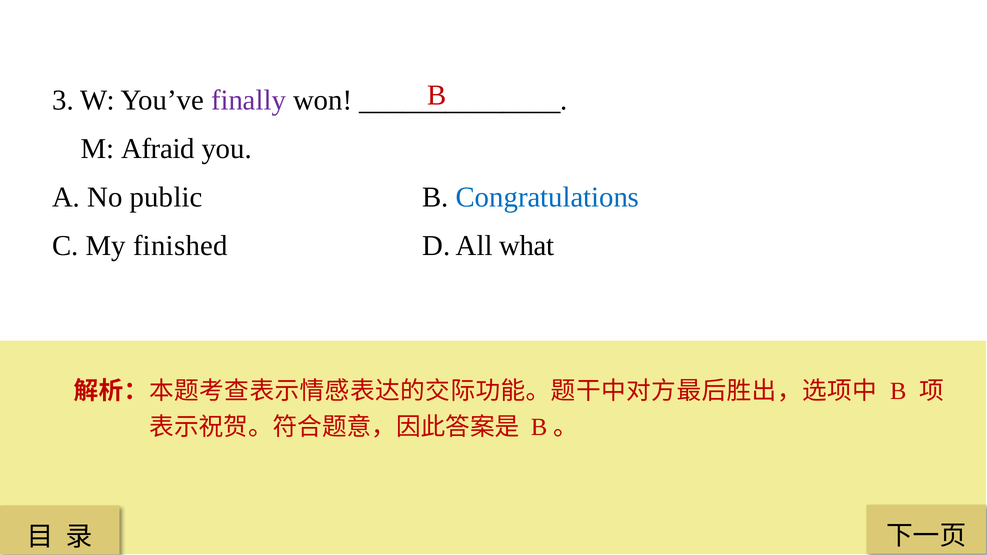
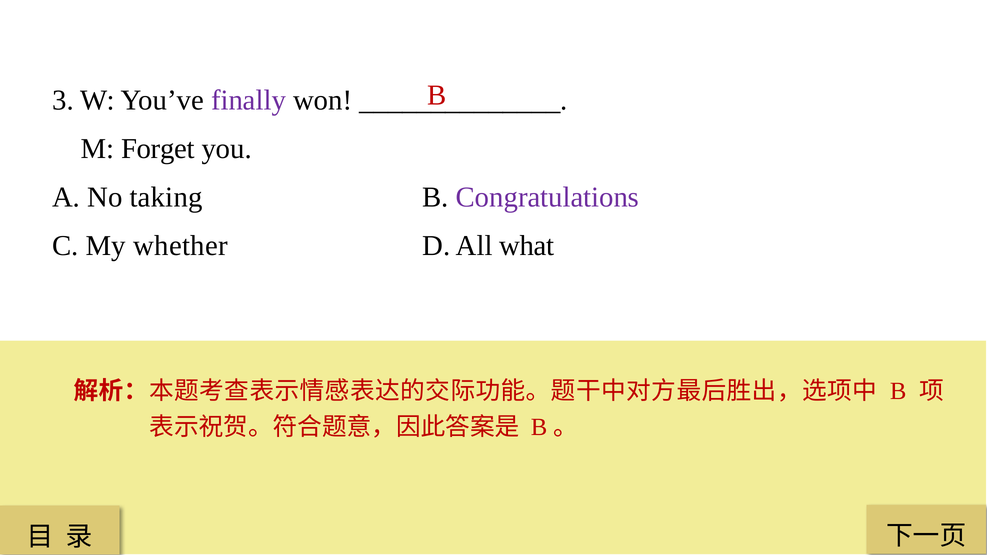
Afraid: Afraid -> Forget
public: public -> taking
Congratulations colour: blue -> purple
finished: finished -> whether
